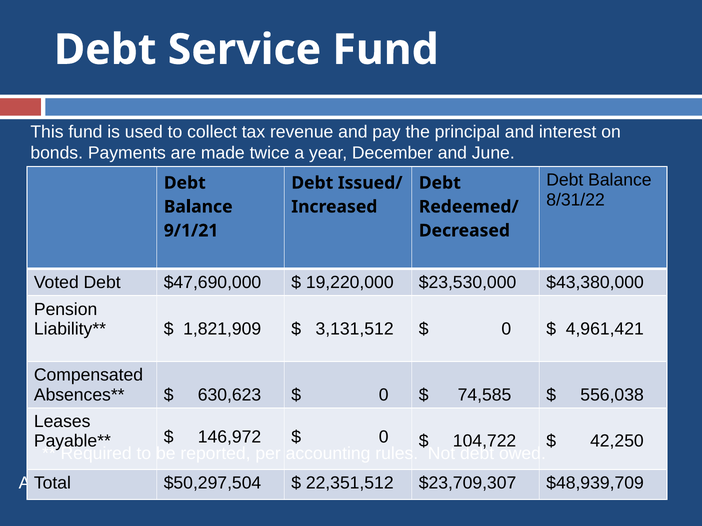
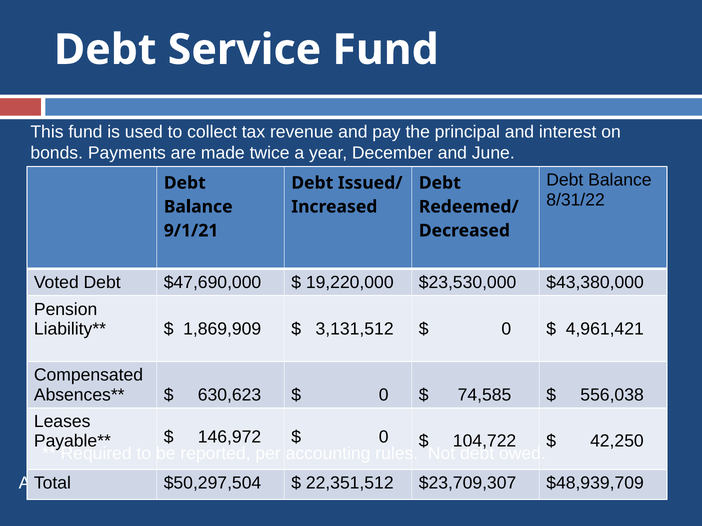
1,821,909: 1,821,909 -> 1,869,909
